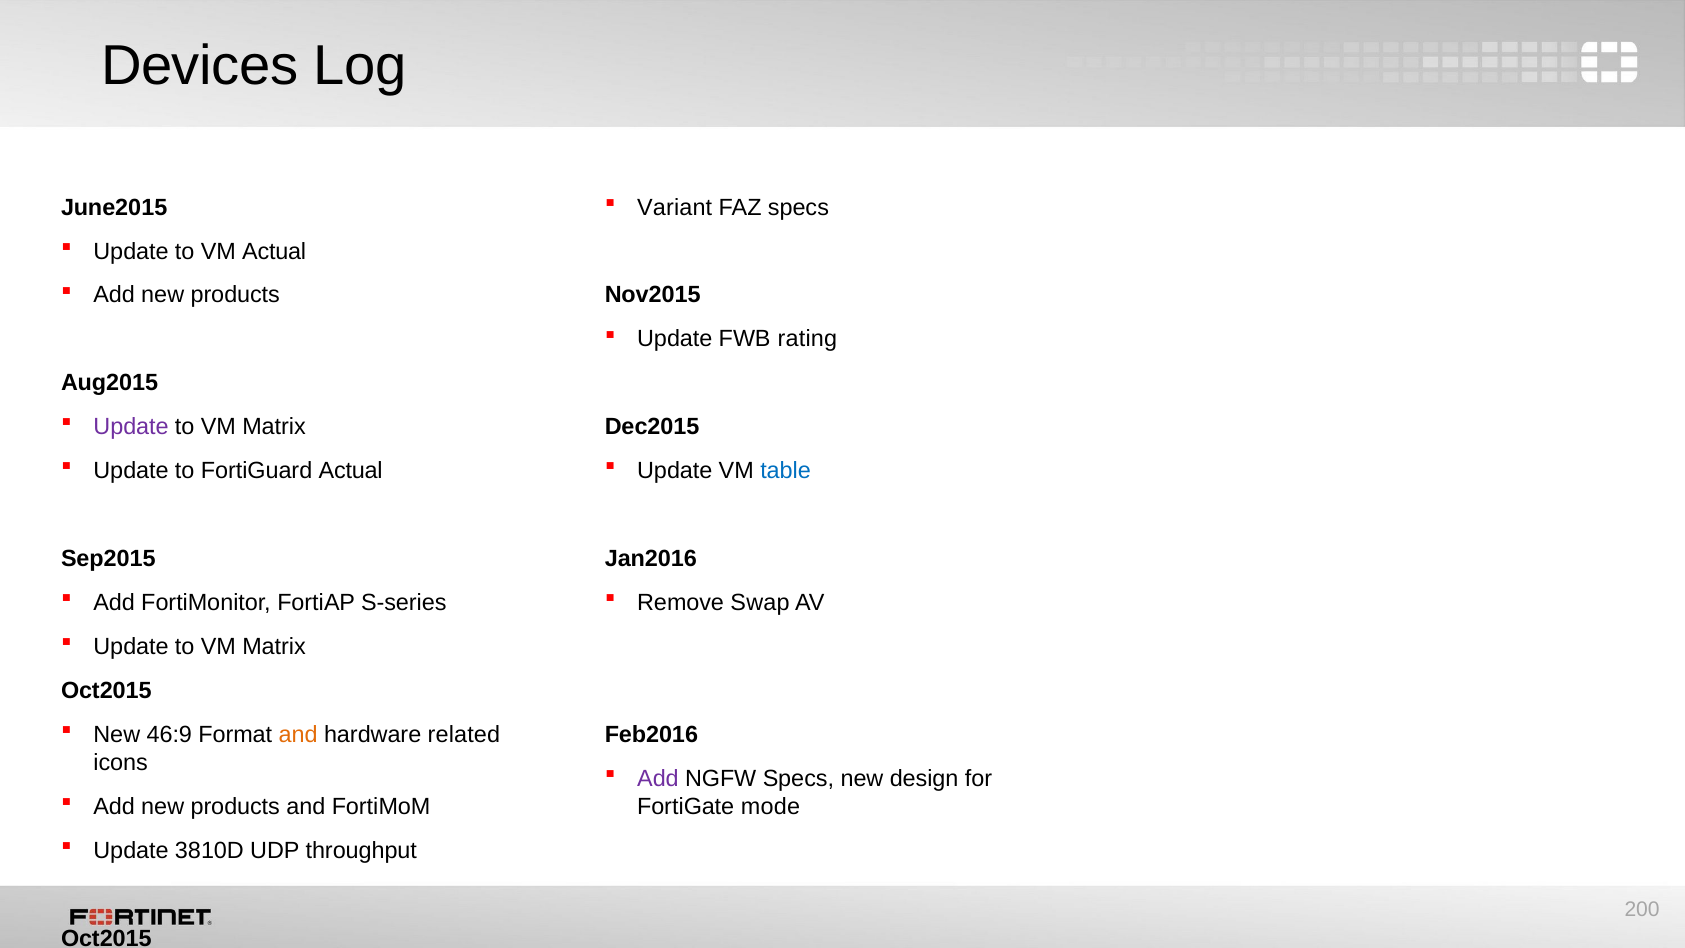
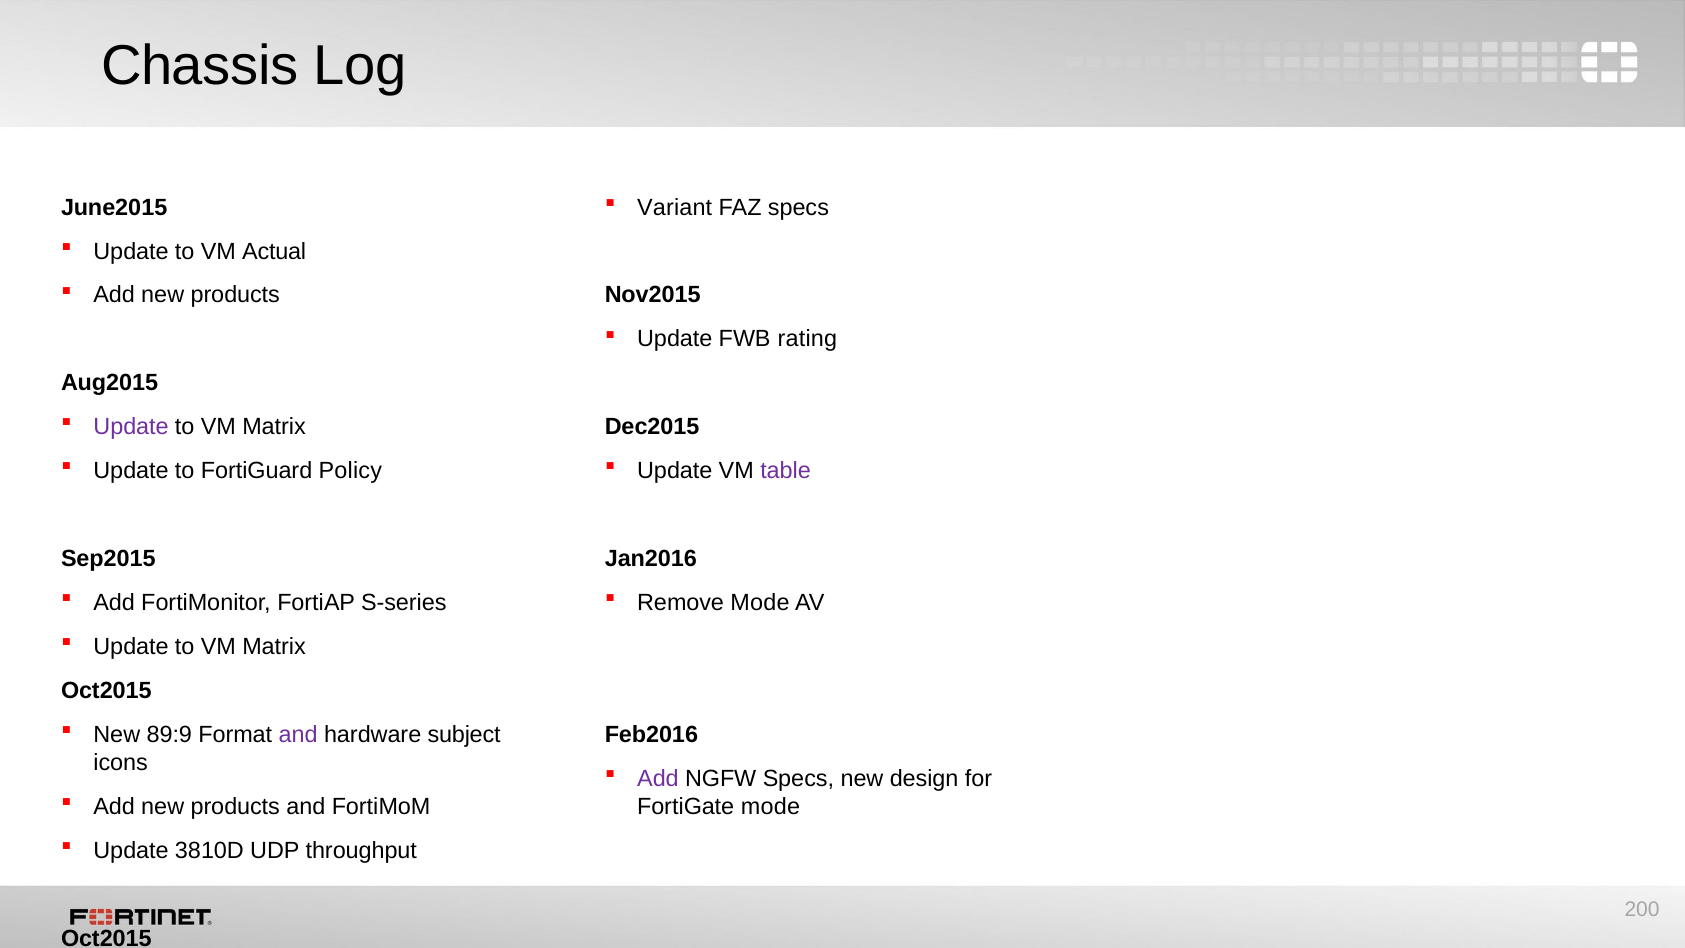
Devices: Devices -> Chassis
FortiGuard Actual: Actual -> Policy
table colour: blue -> purple
Remove Swap: Swap -> Mode
46:9: 46:9 -> 89:9
and at (298, 734) colour: orange -> purple
related: related -> subject
